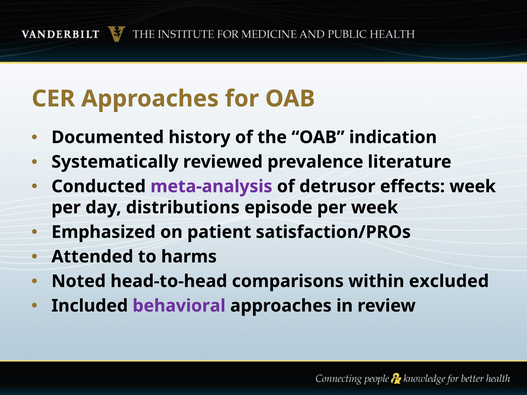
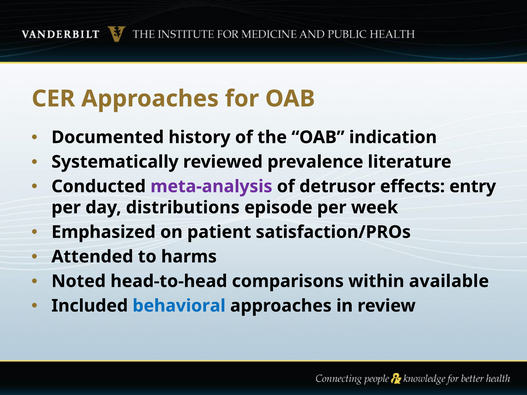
effects week: week -> entry
excluded: excluded -> available
behavioral colour: purple -> blue
